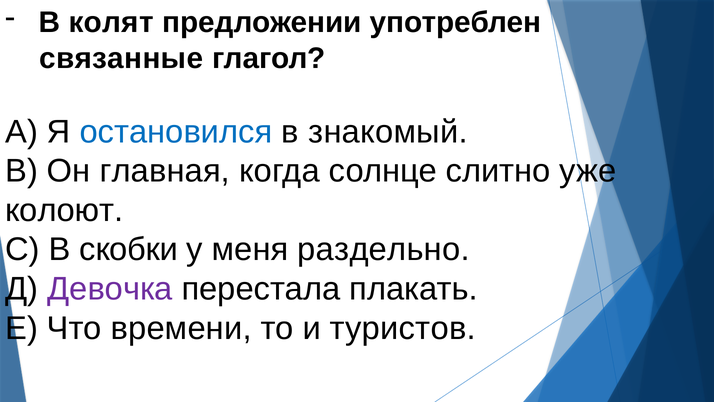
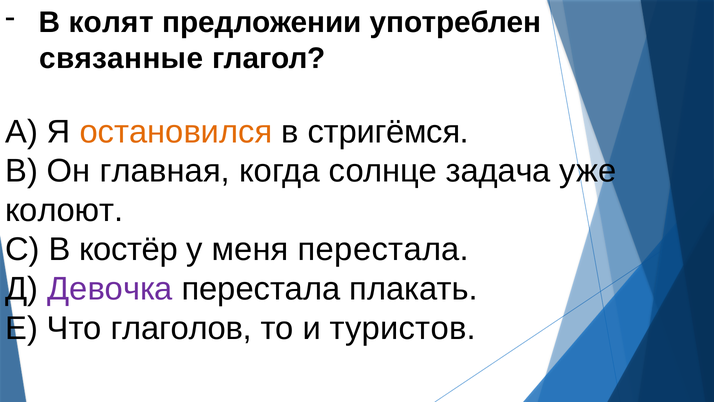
остановился colour: blue -> orange
знакомый: знакомый -> стригёмся
слитно: слитно -> задача
скобки: скобки -> костёр
меня раздельно: раздельно -> перестала
времени: времени -> глаголов
